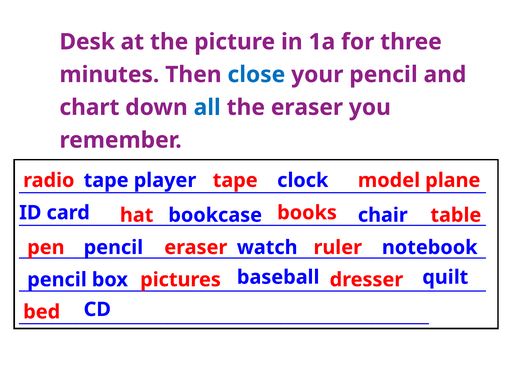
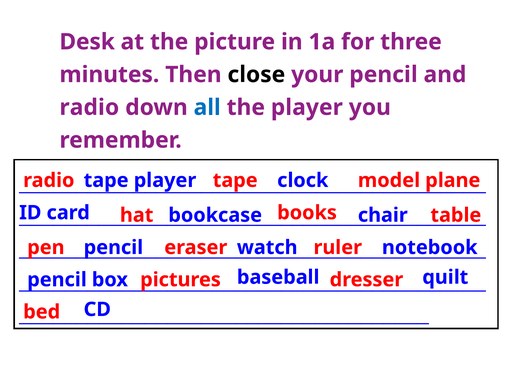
close colour: blue -> black
chart at (89, 107): chart -> radio
the eraser: eraser -> player
